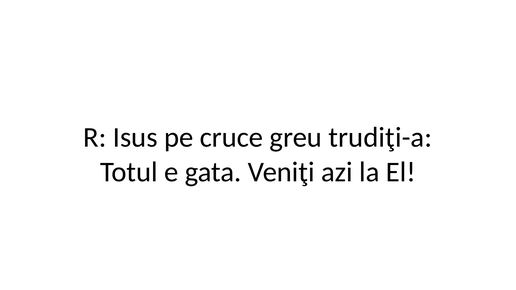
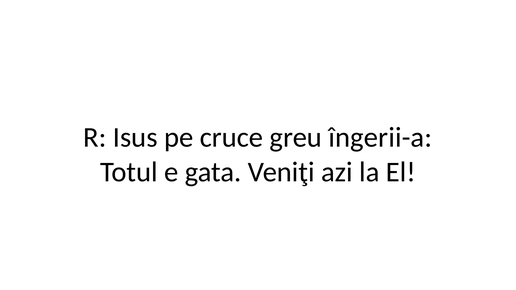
trudiţi-a: trudiţi-a -> îngerii-a
